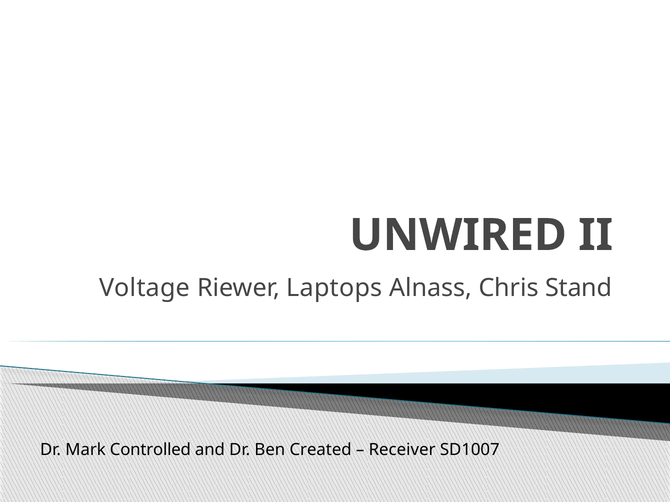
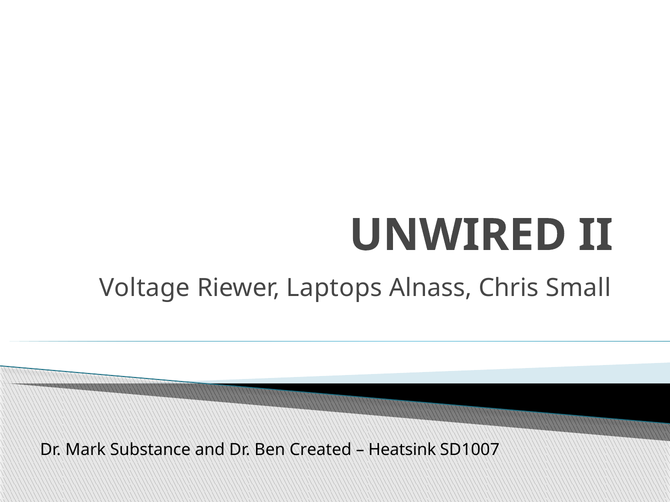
Stand: Stand -> Small
Controlled: Controlled -> Substance
Receiver: Receiver -> Heatsink
